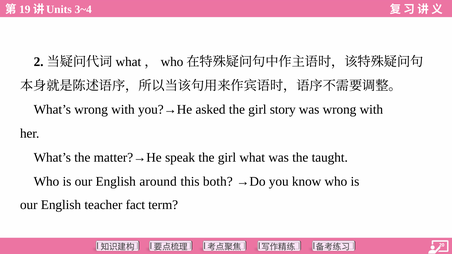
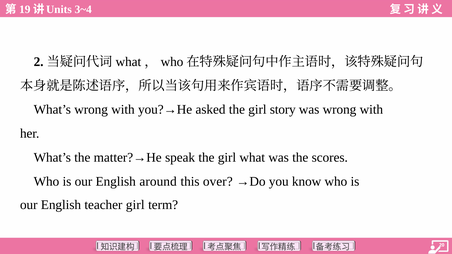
taught: taught -> scores
both: both -> over
teacher fact: fact -> girl
